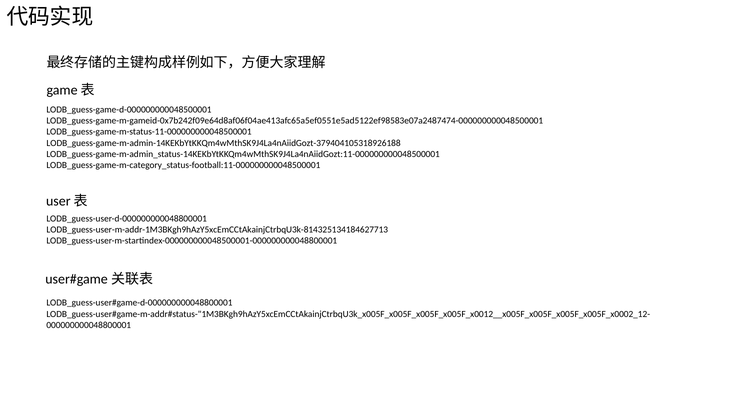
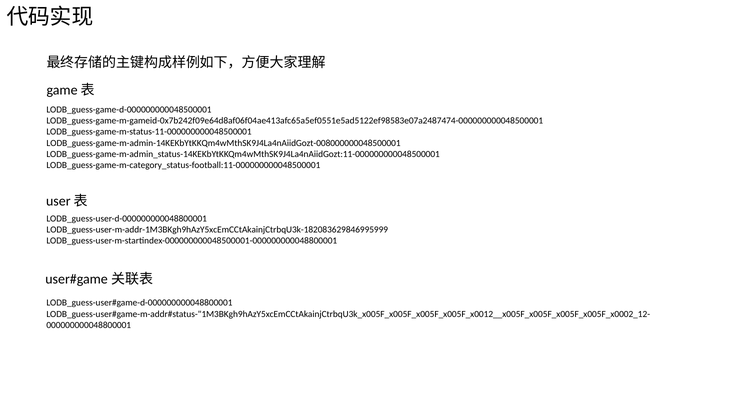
LODB_guess-game-m-admin-14KEKbYtKKQm4wMthSK9J4La4nAiidGozt-379404105318926188: LODB_guess-game-m-admin-14KEKbYtKKQm4wMthSK9J4La4nAiidGozt-379404105318926188 -> LODB_guess-game-m-admin-14KEKbYtKKQm4wMthSK9J4La4nAiidGozt-008000000048500001
LODB_guess-user-m-addr-1M3BKgh9hAzY5xcEmCCtAkainjCtrbqU3k-814325134184627713: LODB_guess-user-m-addr-1M3BKgh9hAzY5xcEmCCtAkainjCtrbqU3k-814325134184627713 -> LODB_guess-user-m-addr-1M3BKgh9hAzY5xcEmCCtAkainjCtrbqU3k-182083629846995999
